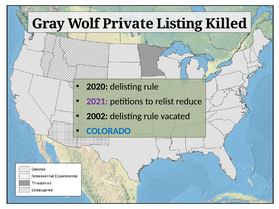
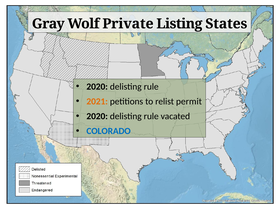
Killed: Killed -> States
2021 colour: purple -> orange
reduce: reduce -> permit
2002 at (97, 116): 2002 -> 2020
